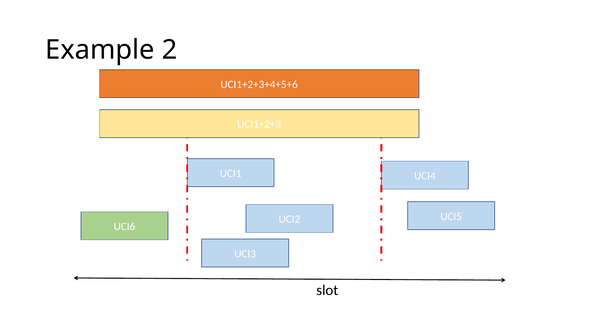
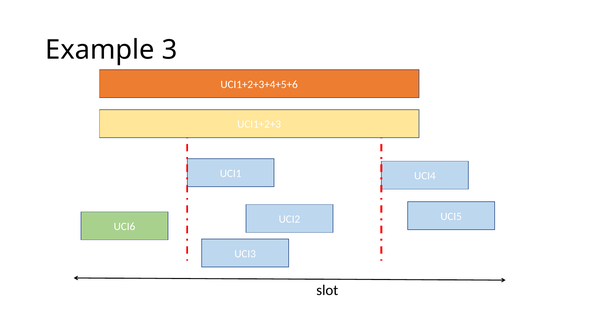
2: 2 -> 3
